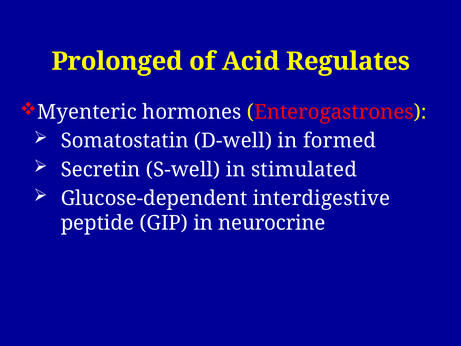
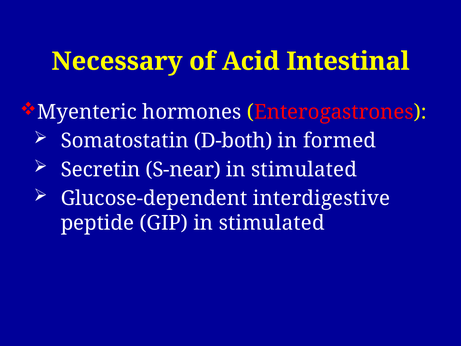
Prolonged: Prolonged -> Necessary
Regulates: Regulates -> Intestinal
D-well: D-well -> D-both
S-well: S-well -> S-near
GIP in neurocrine: neurocrine -> stimulated
